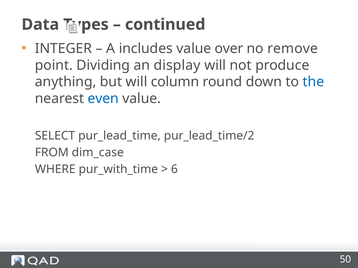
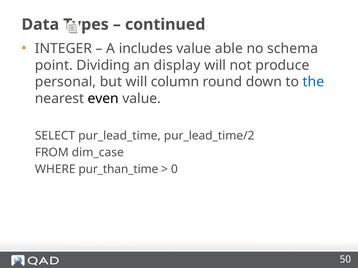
over: over -> able
remove: remove -> schema
anything: anything -> personal
even colour: blue -> black
pur_with_time: pur_with_time -> pur_than_time
6: 6 -> 0
